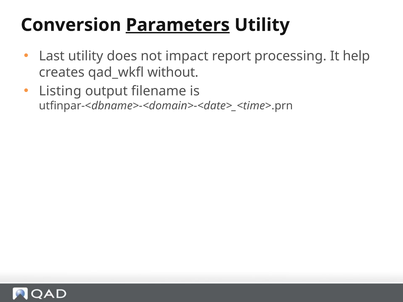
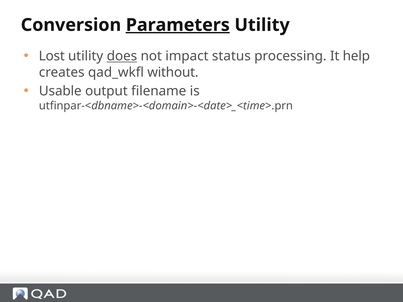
Last: Last -> Lost
does underline: none -> present
report: report -> status
Listing: Listing -> Usable
